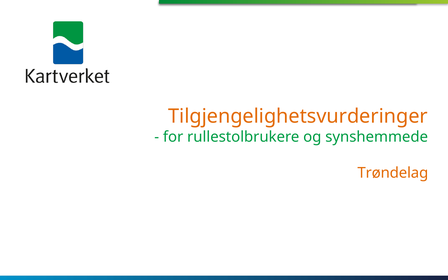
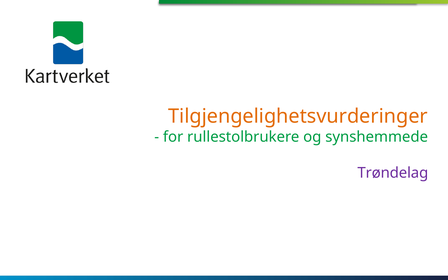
Trøndelag colour: orange -> purple
